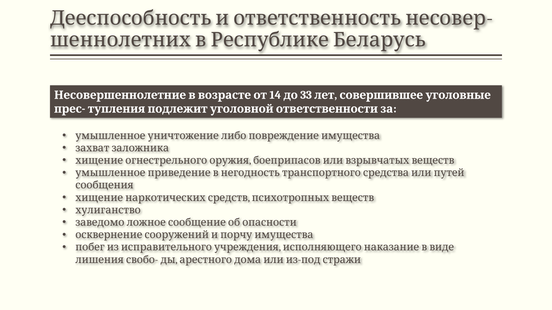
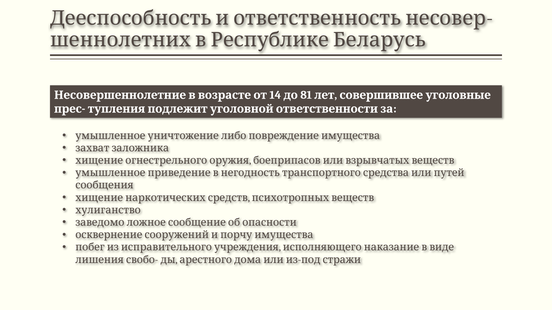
33: 33 -> 81
